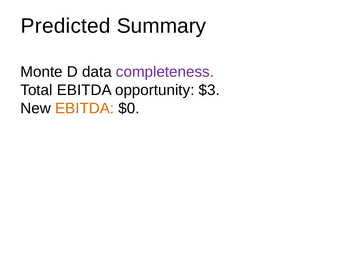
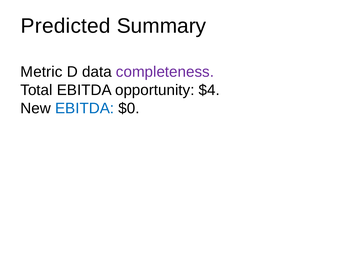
Monte: Monte -> Metric
$3: $3 -> $4
EBITDA at (85, 108) colour: orange -> blue
